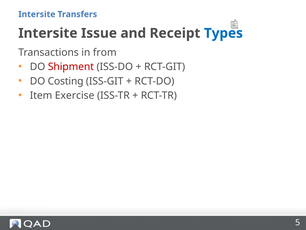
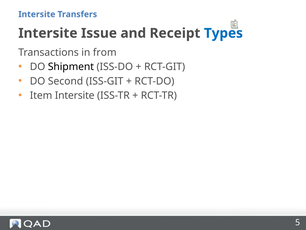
Shipment colour: red -> black
Costing: Costing -> Second
Item Exercise: Exercise -> Intersite
